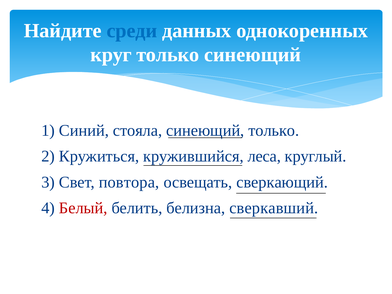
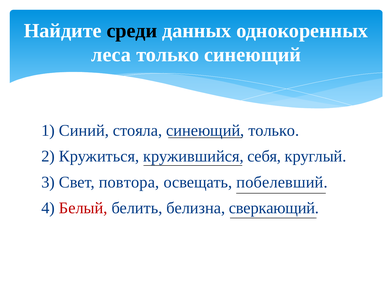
среди colour: blue -> black
круг: круг -> леса
леса: леса -> себя
сверкающий: сверкающий -> побелевший
сверкавший: сверкавший -> сверкающий
